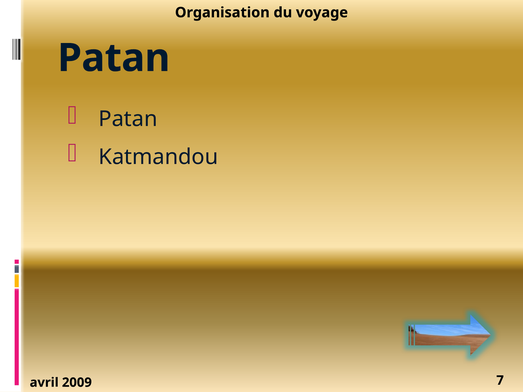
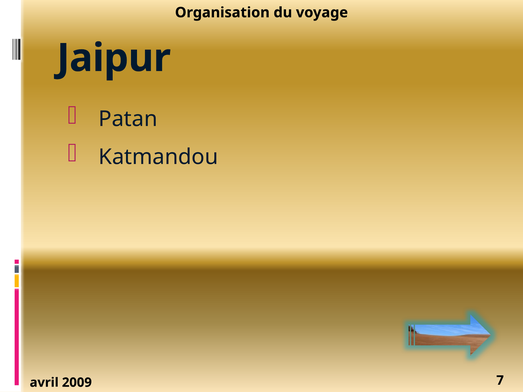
Patan at (114, 58): Patan -> Jaipur
